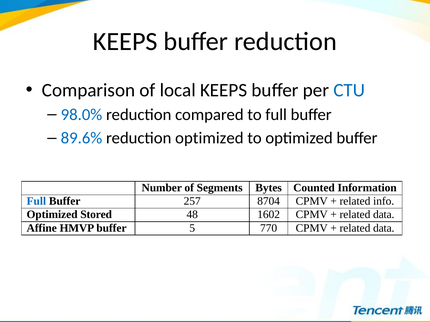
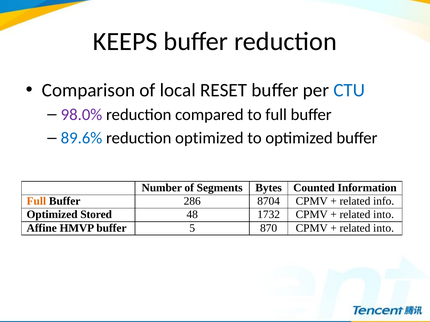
local KEEPS: KEEPS -> RESET
98.0% colour: blue -> purple
Full at (36, 201) colour: blue -> orange
257: 257 -> 286
1602: 1602 -> 1732
data at (384, 215): data -> into
770: 770 -> 870
data at (384, 228): data -> into
